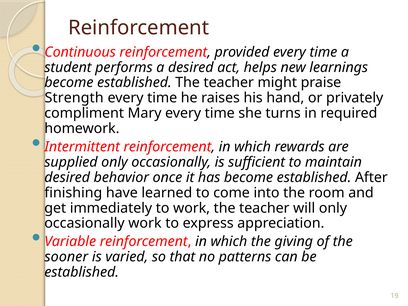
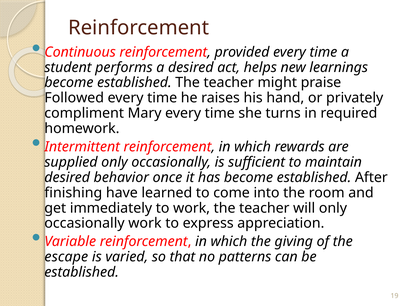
Strength: Strength -> Followed
sooner: sooner -> escape
